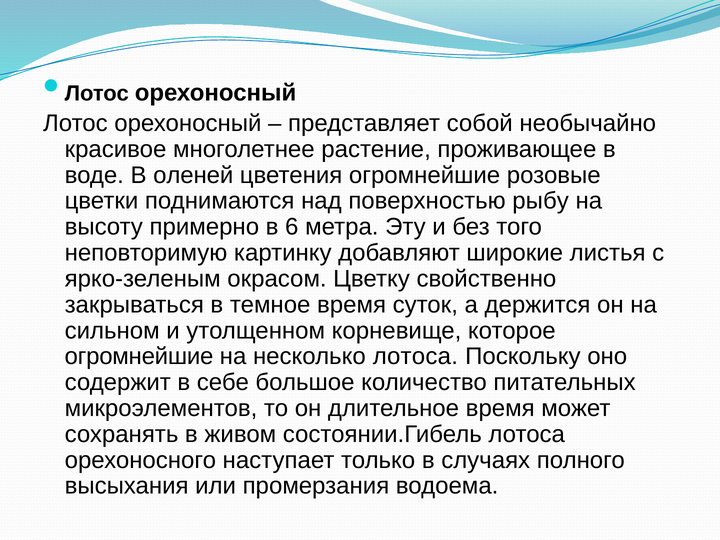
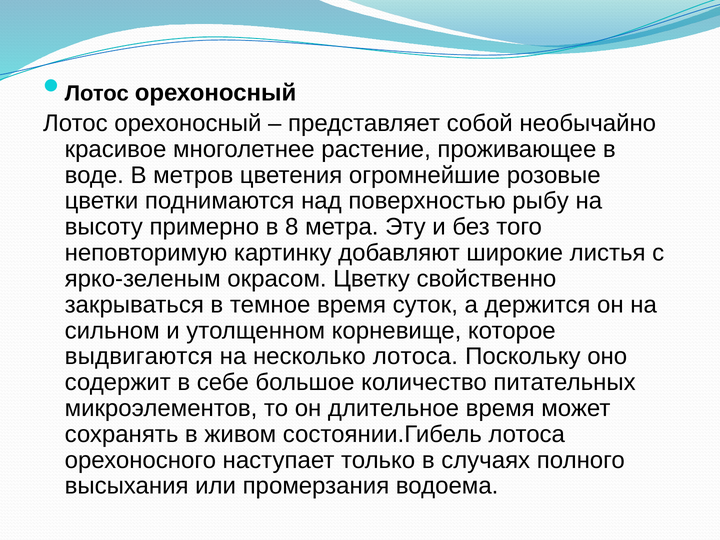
оленей: оленей -> метров
6: 6 -> 8
огромнейшие at (139, 356): огромнейшие -> выдвигаются
